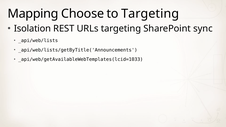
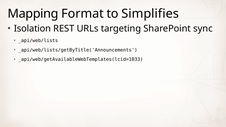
Choose: Choose -> Format
to Targeting: Targeting -> Simplifies
